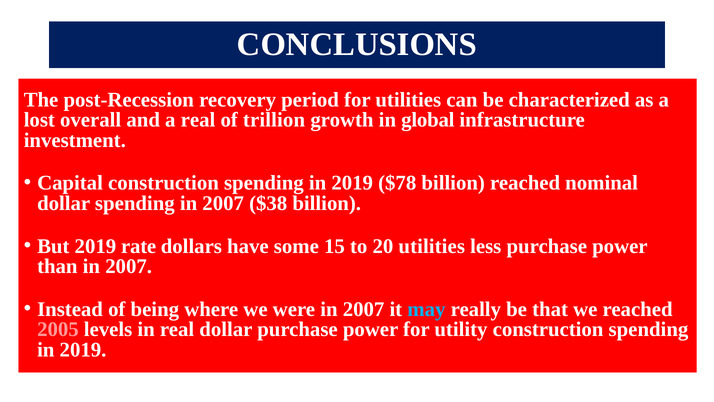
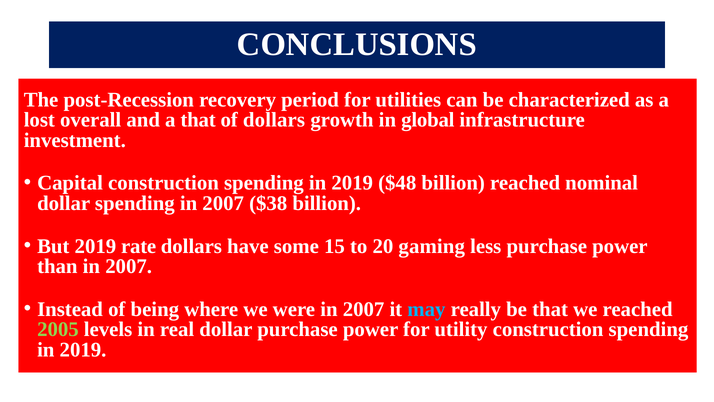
a real: real -> that
of trillion: trillion -> dollars
$78: $78 -> $48
20 utilities: utilities -> gaming
2005 colour: pink -> light green
